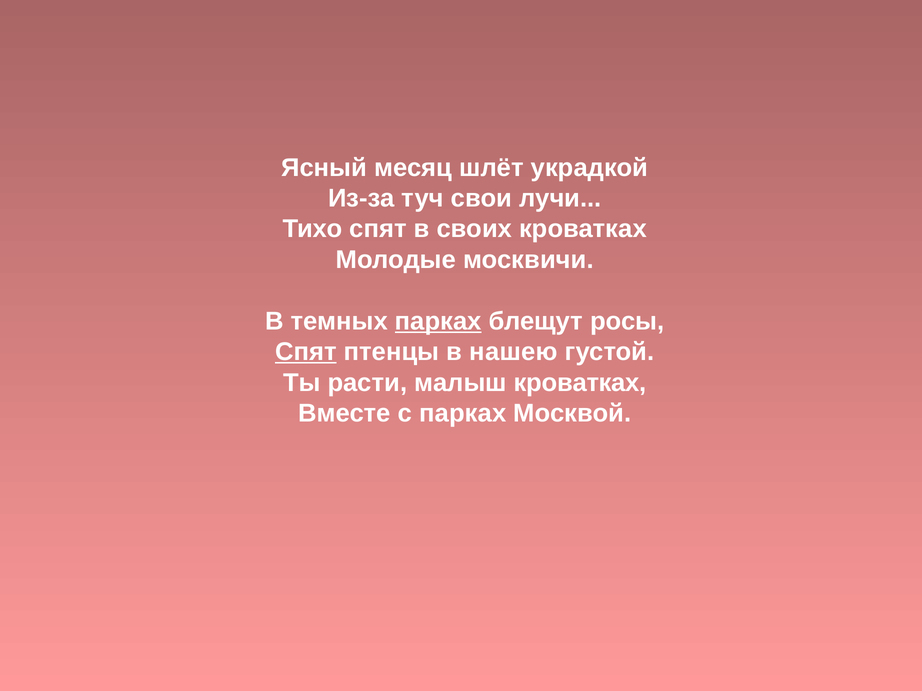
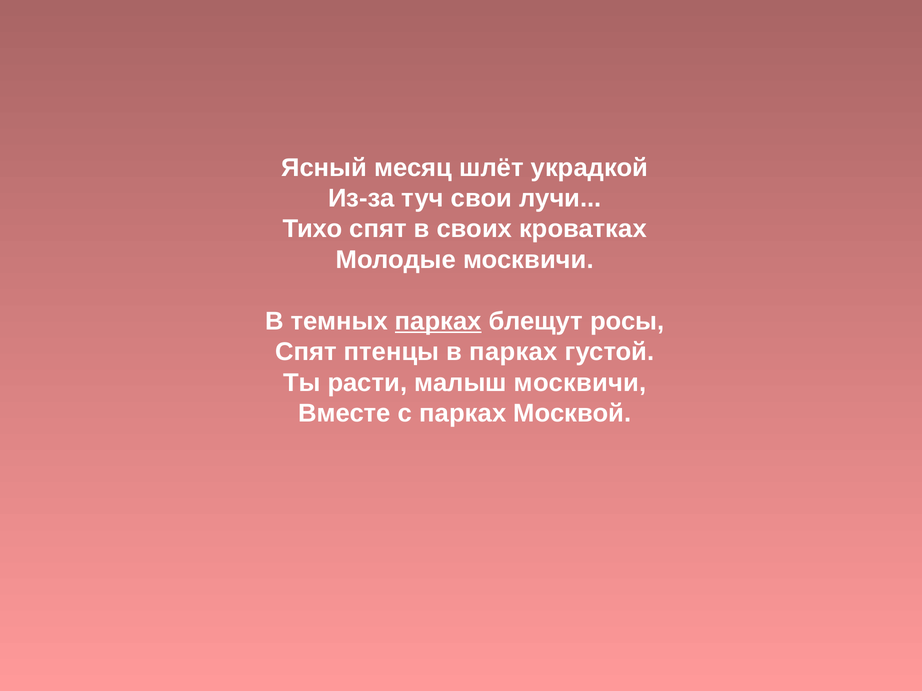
Спят at (306, 352) underline: present -> none
в нашею: нашею -> парках
малыш кроватках: кроватках -> москвичи
